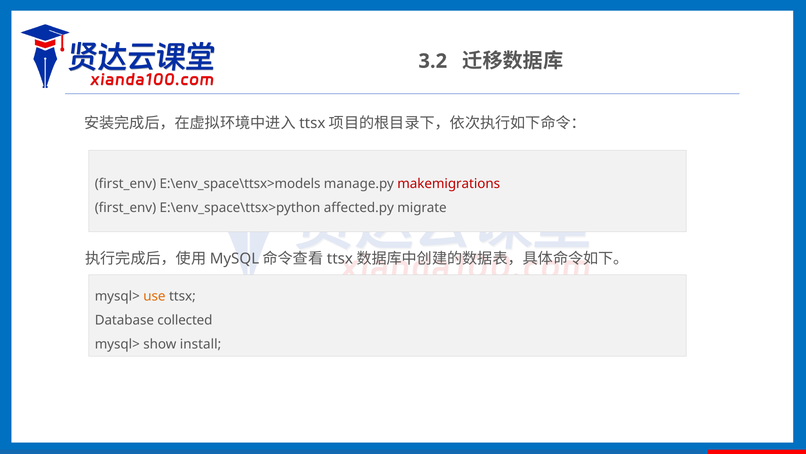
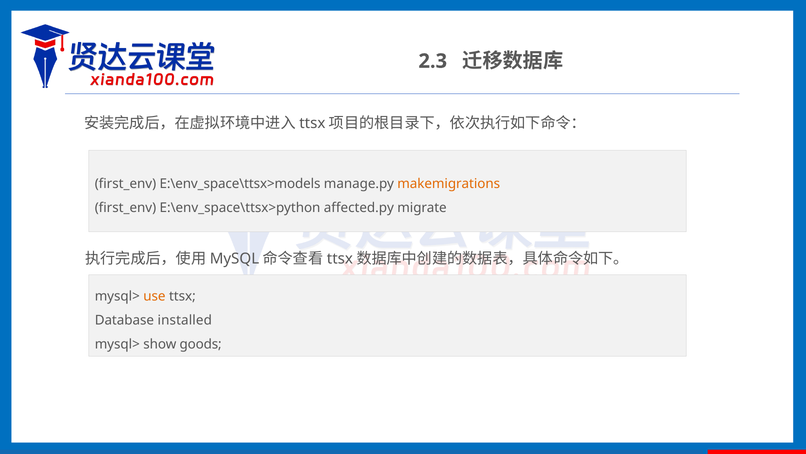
3.2: 3.2 -> 2.3
makemigrations colour: red -> orange
collected: collected -> installed
install: install -> goods
